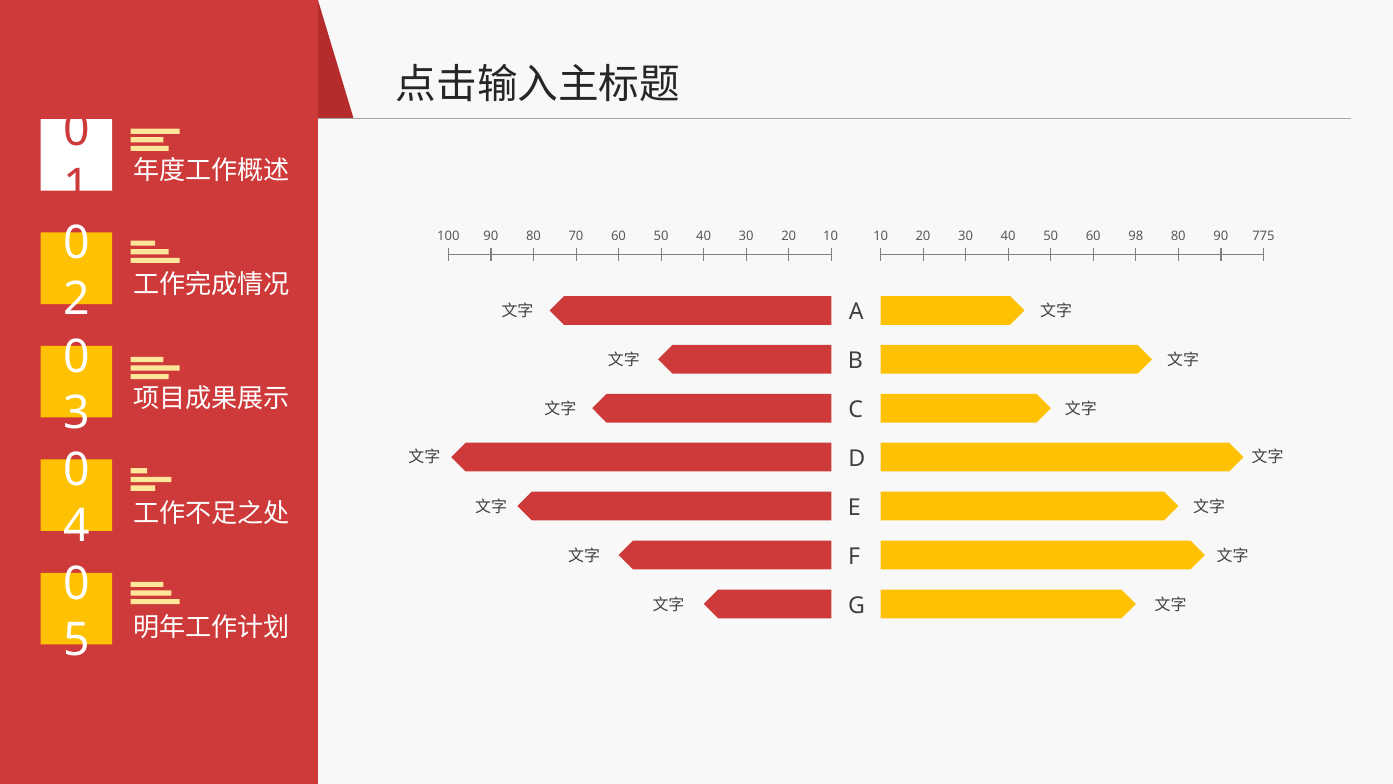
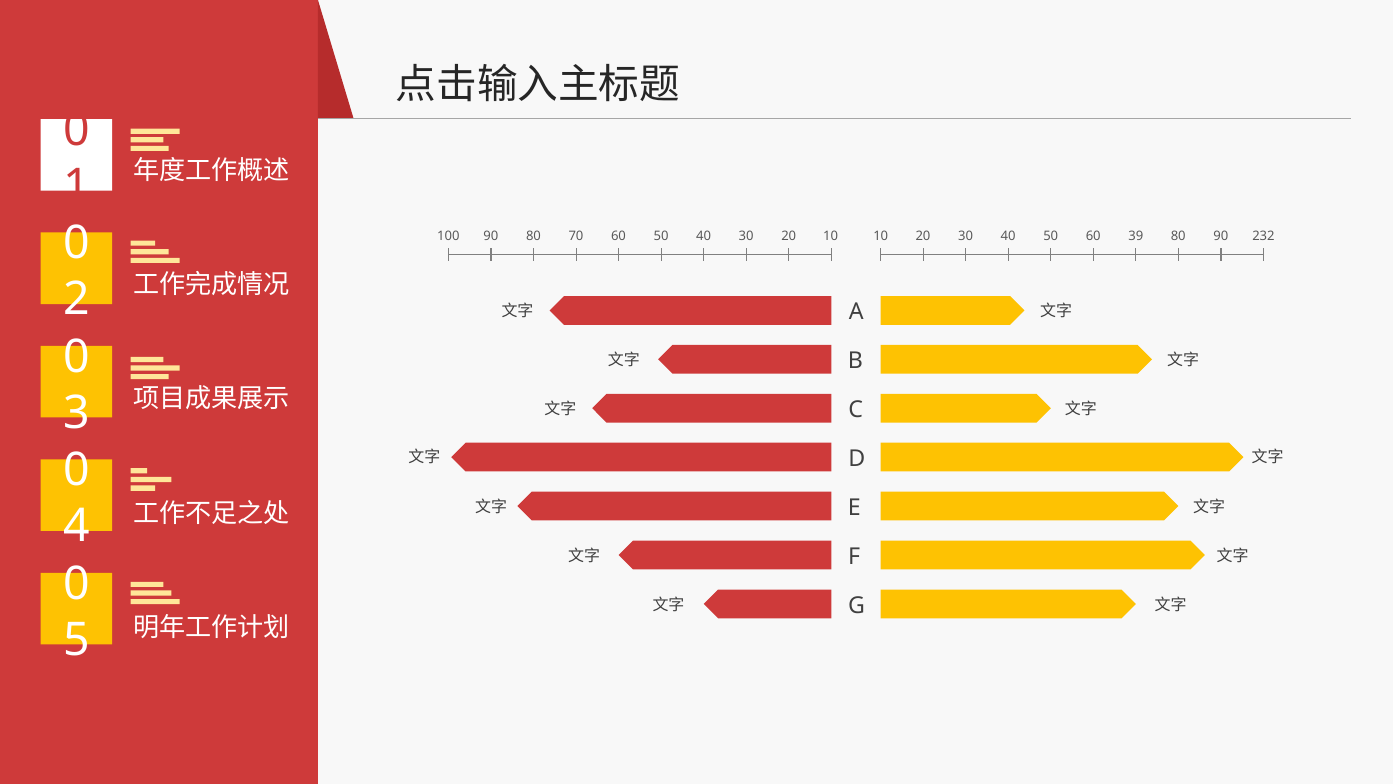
98: 98 -> 39
775: 775 -> 232
